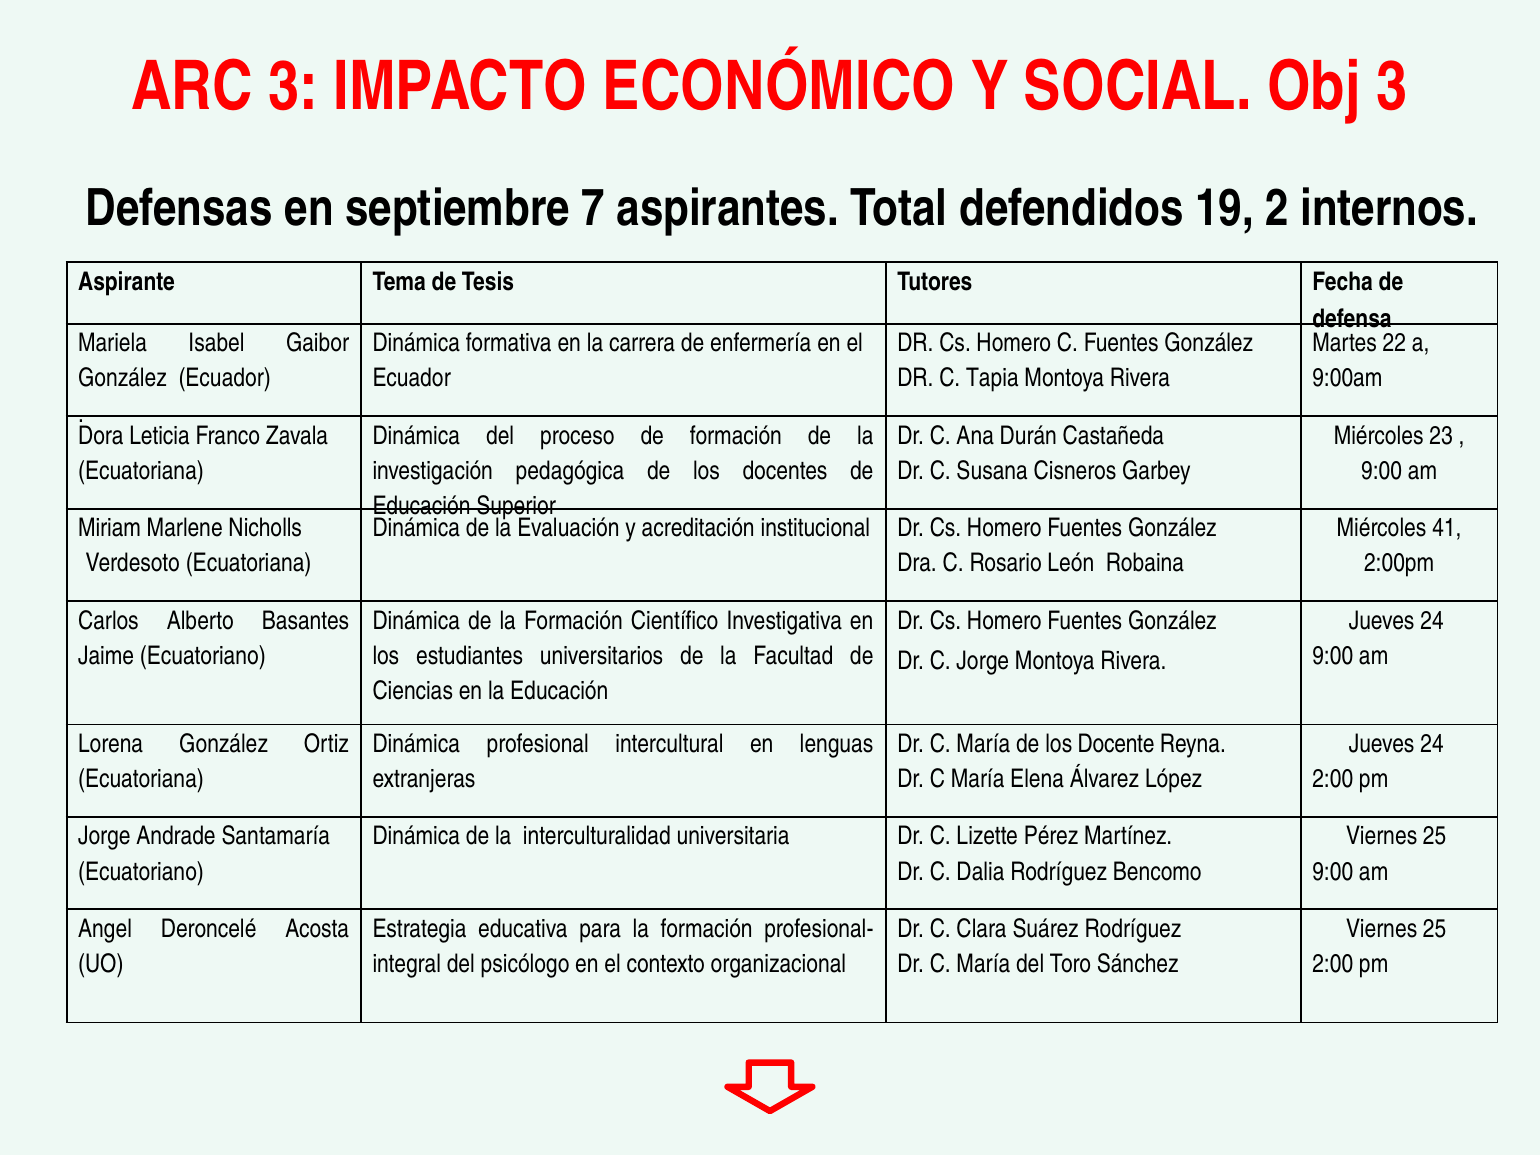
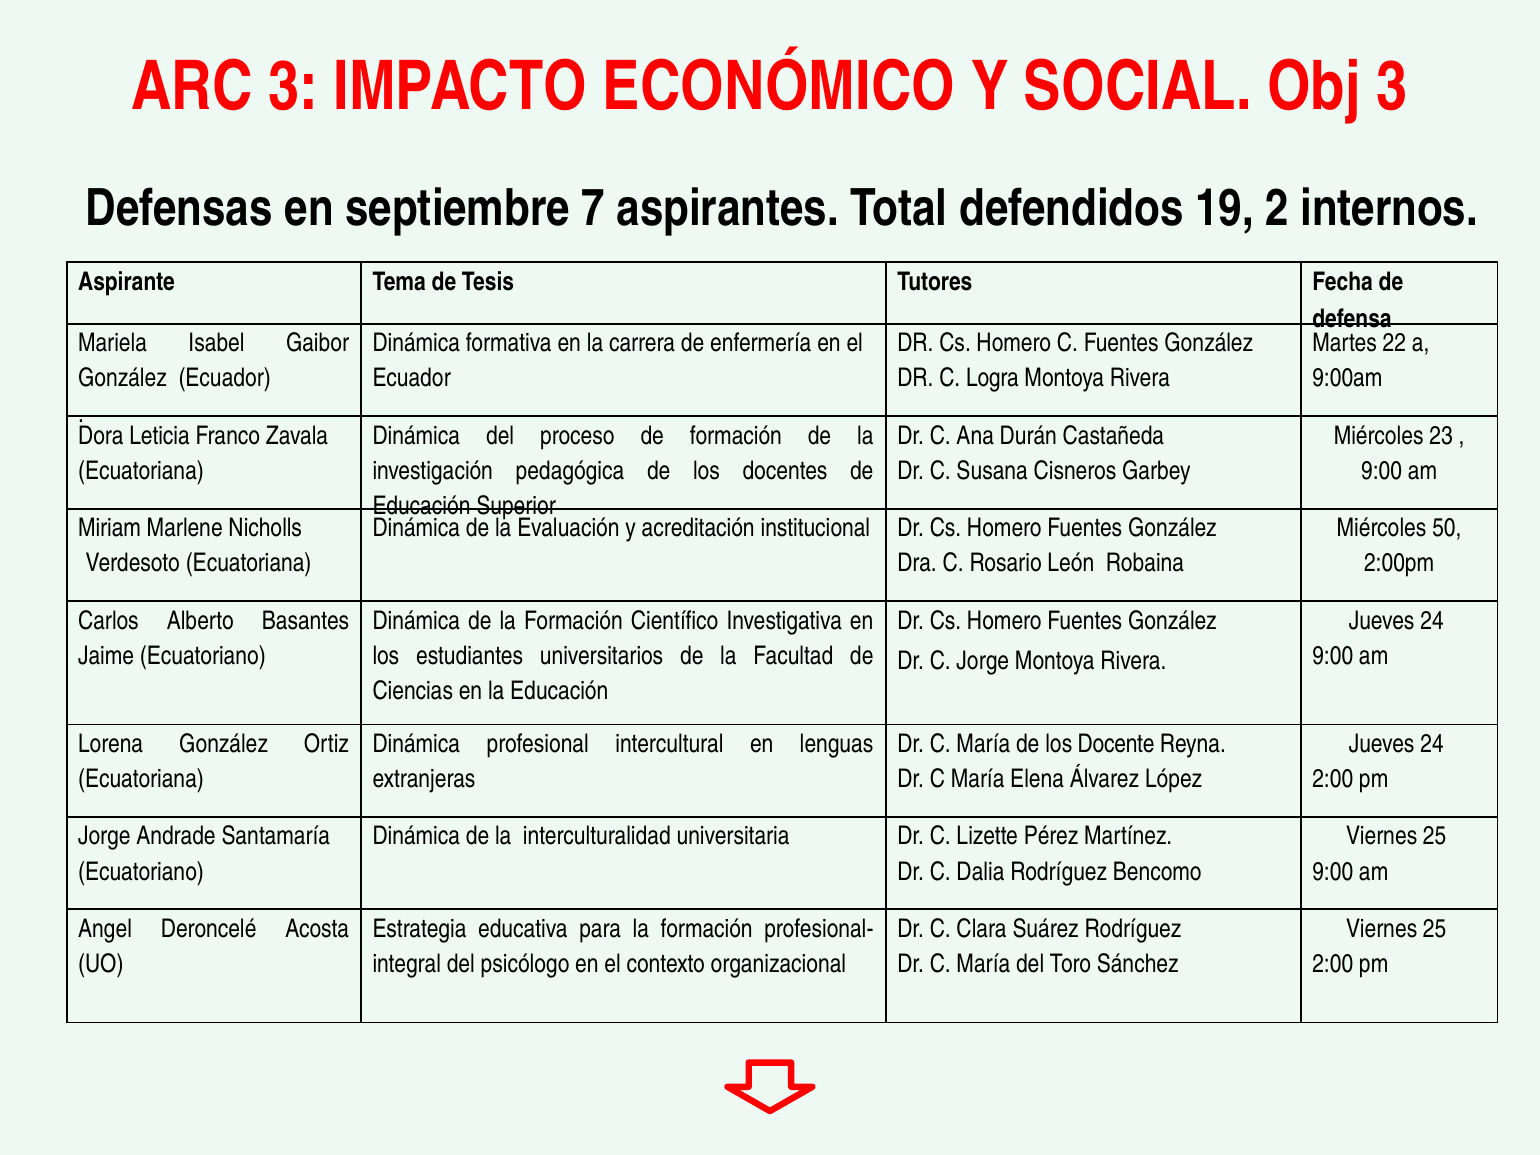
Tapia: Tapia -> Logra
41: 41 -> 50
